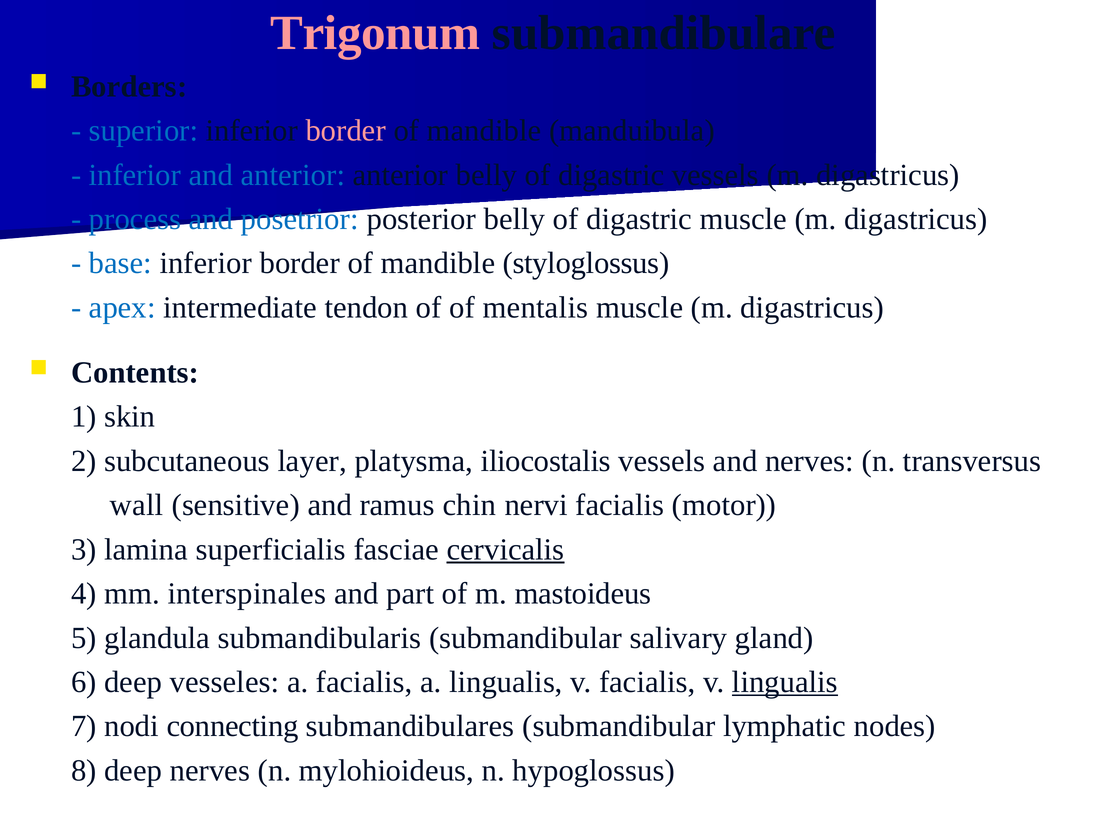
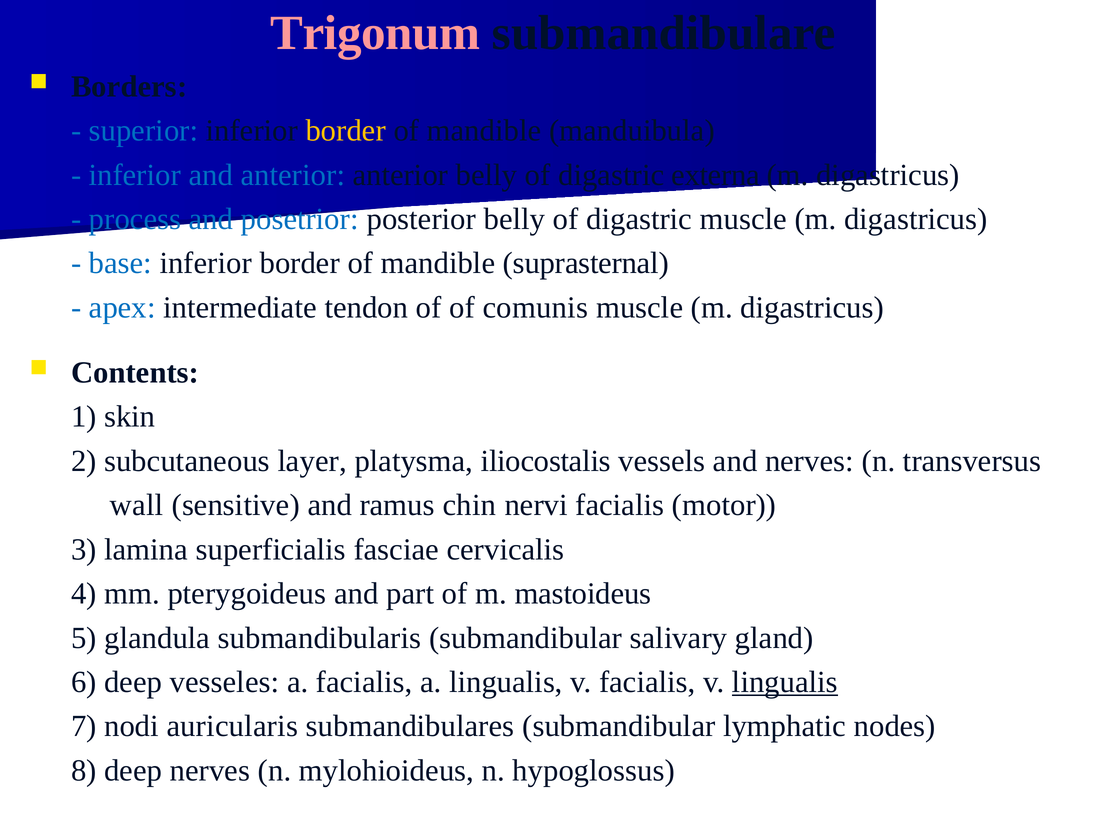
border at (346, 131) colour: pink -> yellow
digastric vessels: vessels -> externa
styloglossus: styloglossus -> suprasternal
mentalis: mentalis -> comunis
cervicalis underline: present -> none
interspinales: interspinales -> pterygoideus
connecting: connecting -> auricularis
